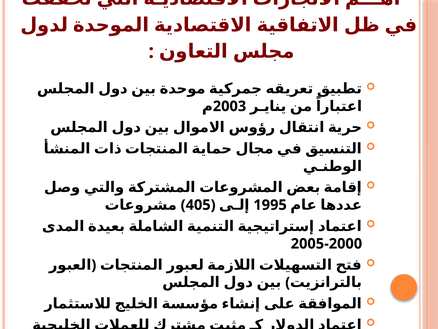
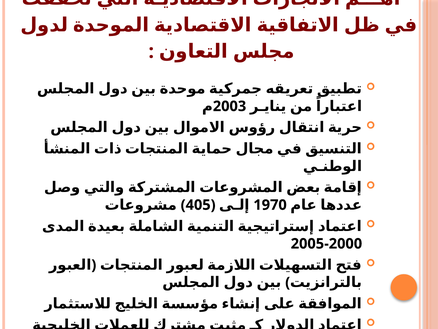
1995: 1995 -> 1970
